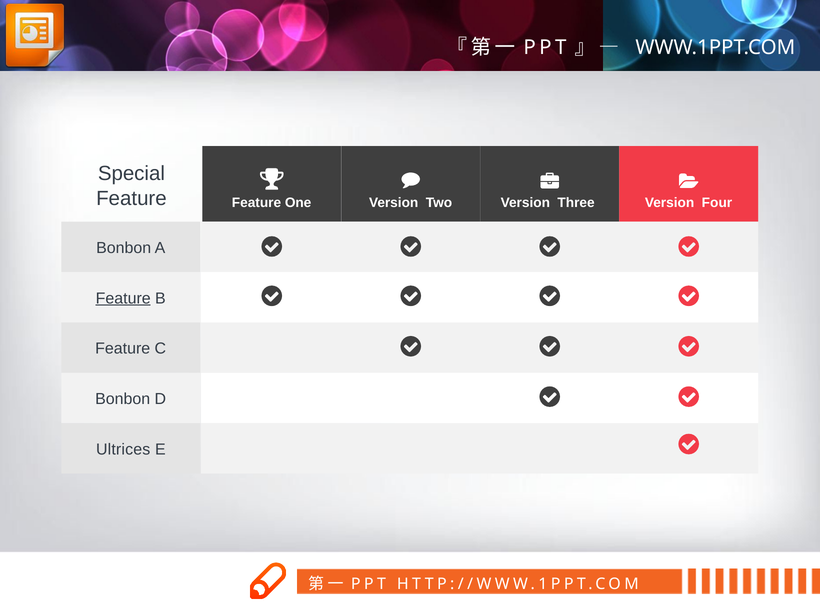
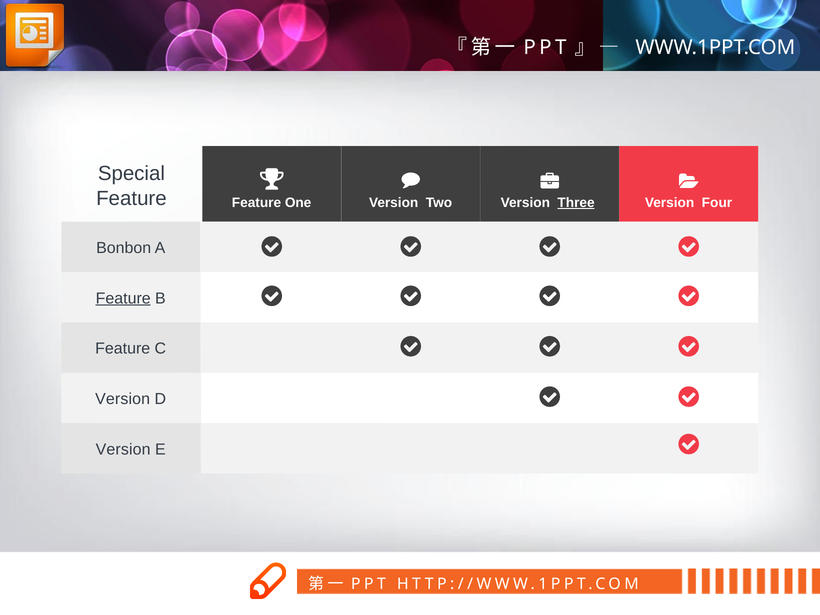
Three underline: none -> present
Bonbon at (123, 399): Bonbon -> Version
Ultrices at (123, 450): Ultrices -> Version
